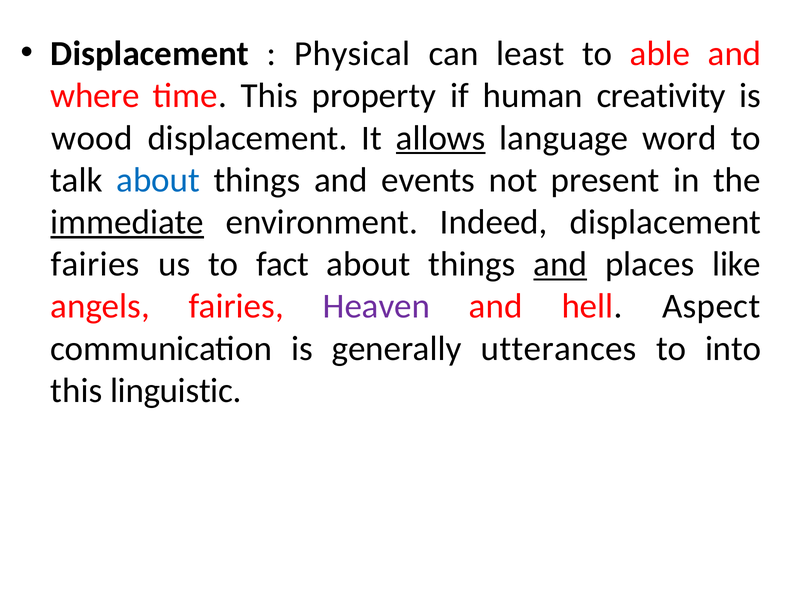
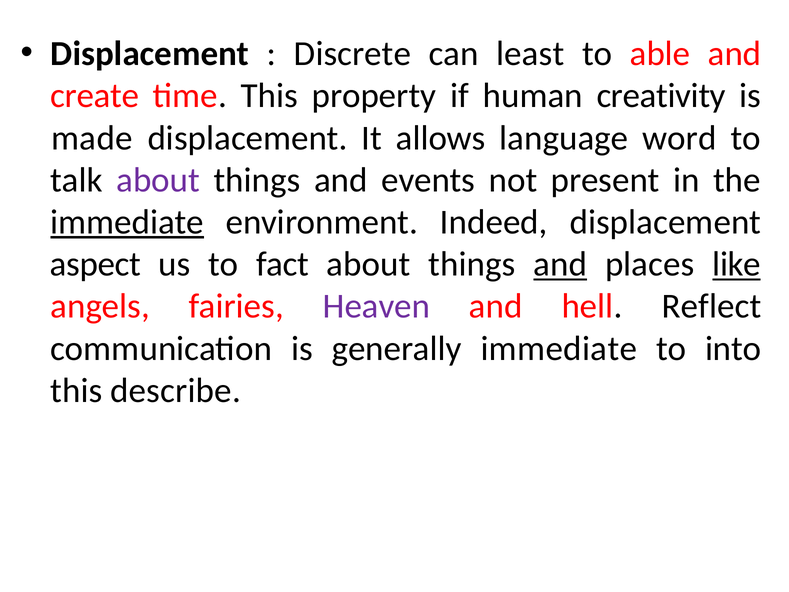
Physical: Physical -> Discrete
where: where -> create
wood: wood -> made
allows underline: present -> none
about at (158, 180) colour: blue -> purple
fairies at (95, 264): fairies -> aspect
like underline: none -> present
Aspect: Aspect -> Reflect
generally utterances: utterances -> immediate
linguistic: linguistic -> describe
